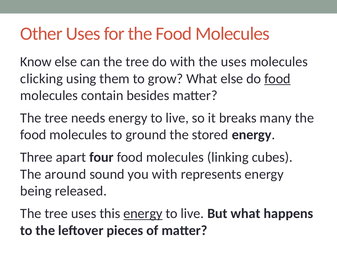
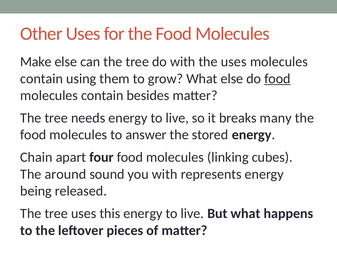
Know: Know -> Make
clicking at (42, 79): clicking -> contain
ground: ground -> answer
Three: Three -> Chain
energy at (143, 213) underline: present -> none
